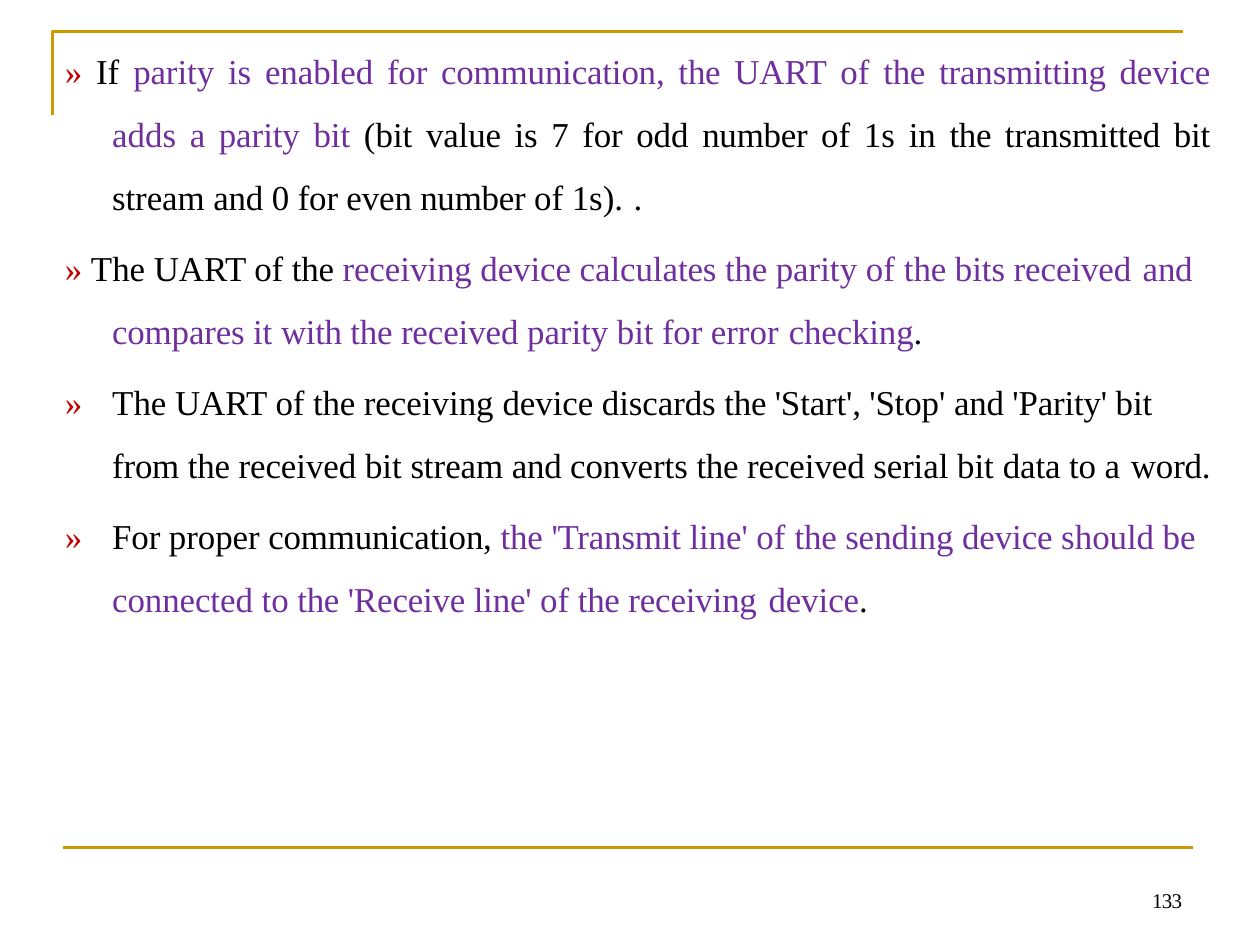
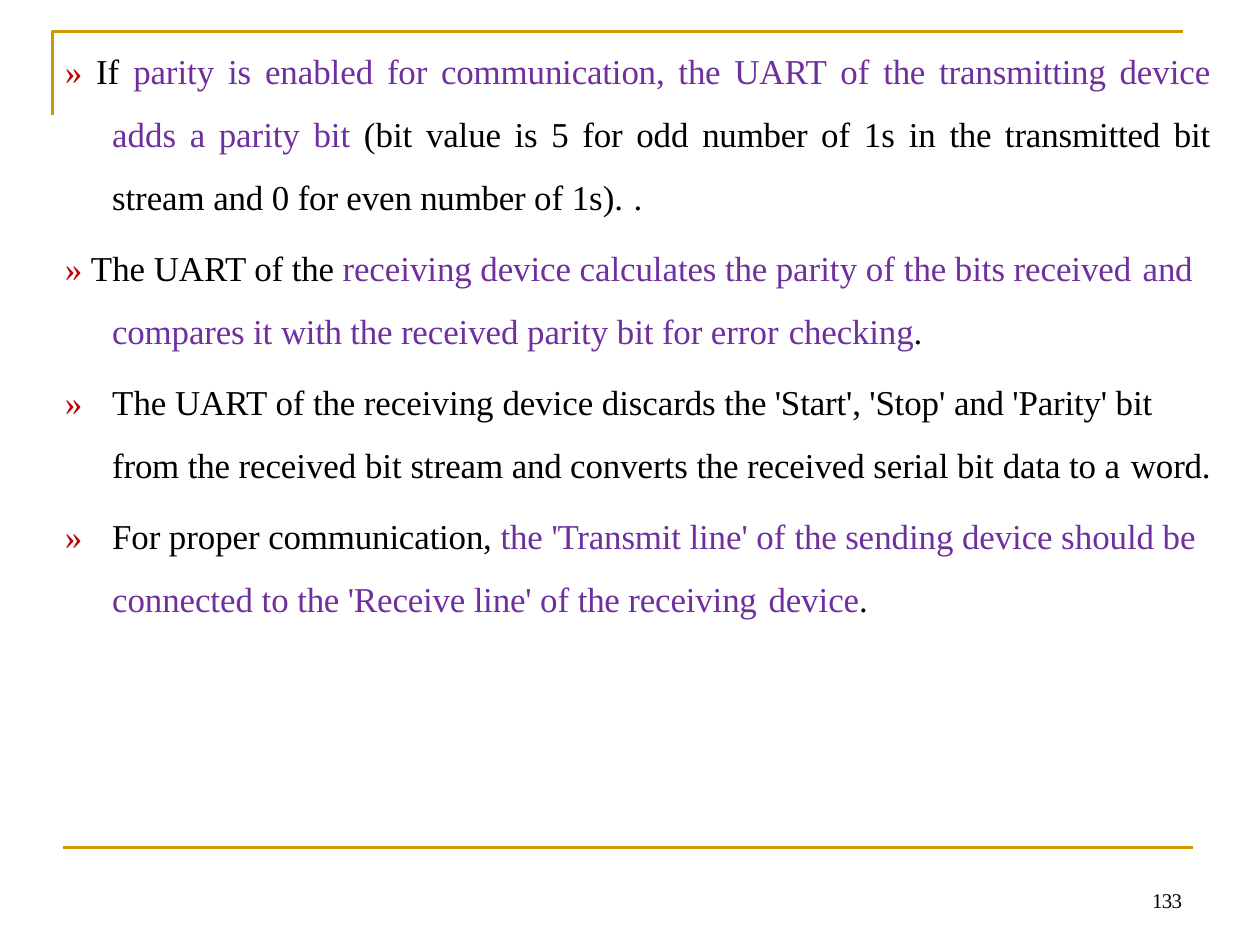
7: 7 -> 5
